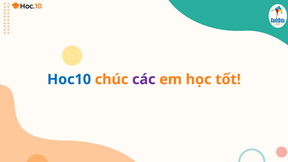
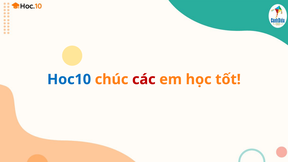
các colour: purple -> red
